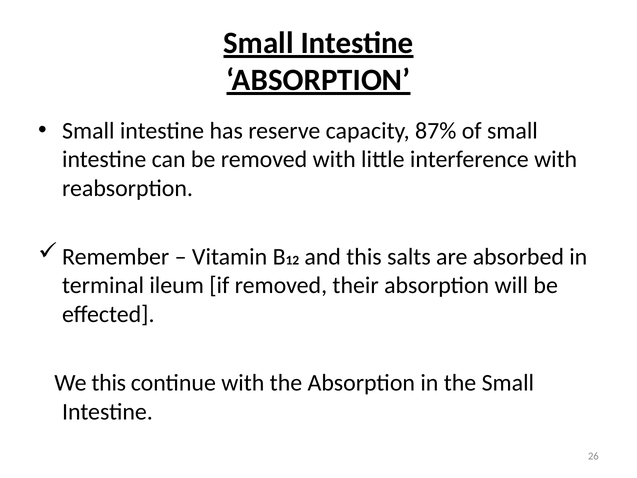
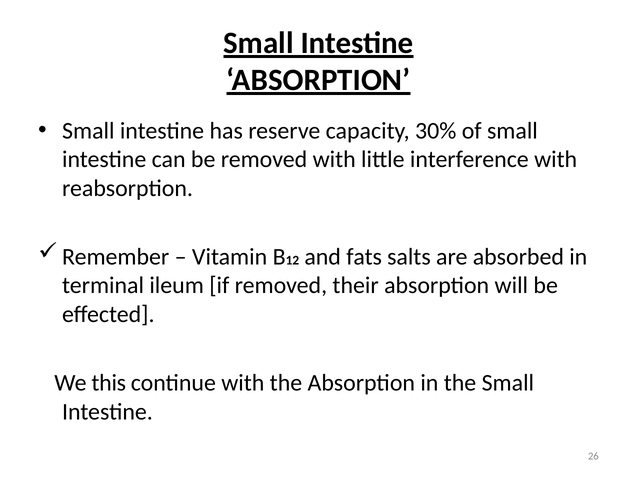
87%: 87% -> 30%
and this: this -> fats
